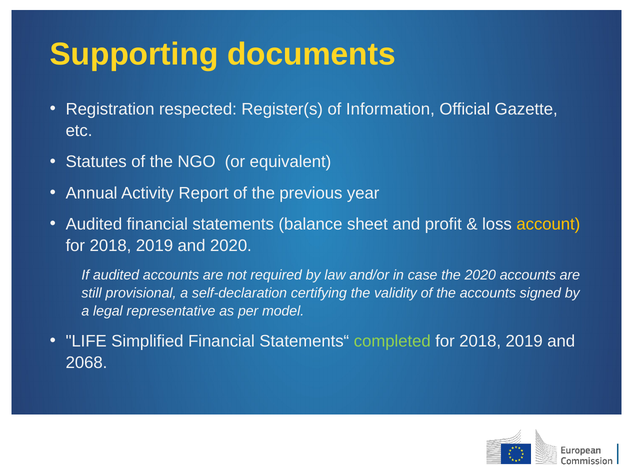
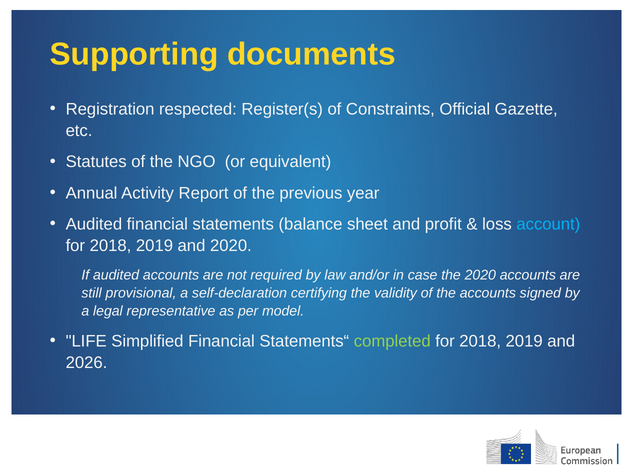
Information: Information -> Constraints
account colour: yellow -> light blue
2068: 2068 -> 2026
